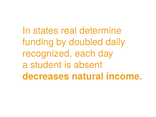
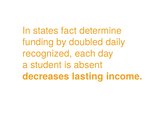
real: real -> fact
natural: natural -> lasting
